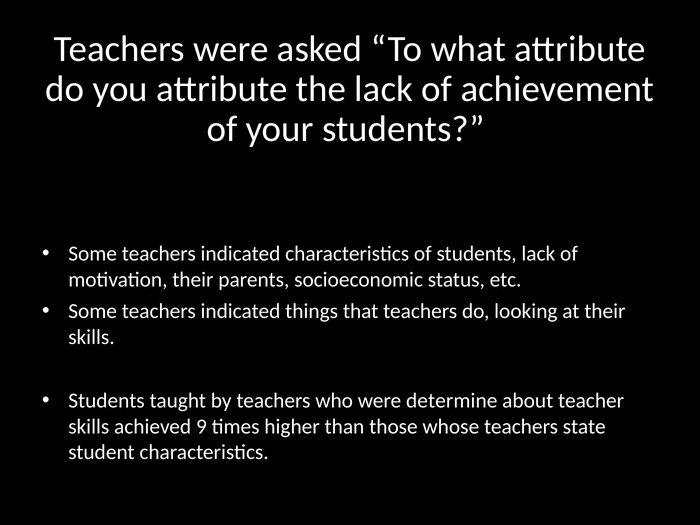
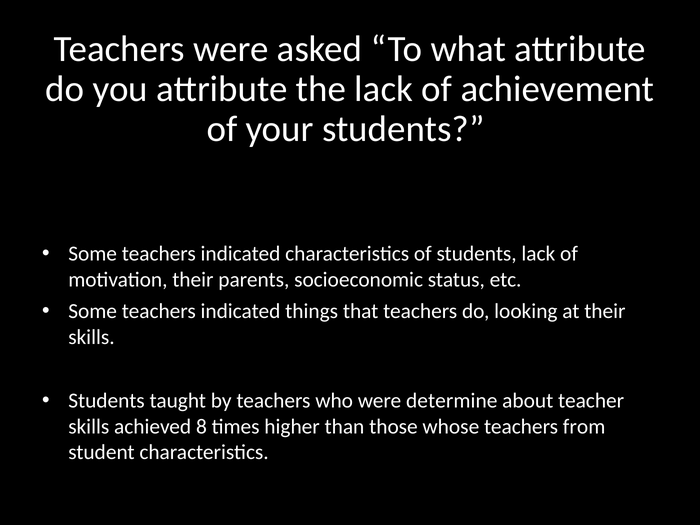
9: 9 -> 8
state: state -> from
